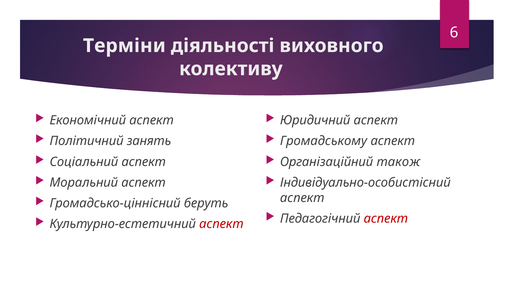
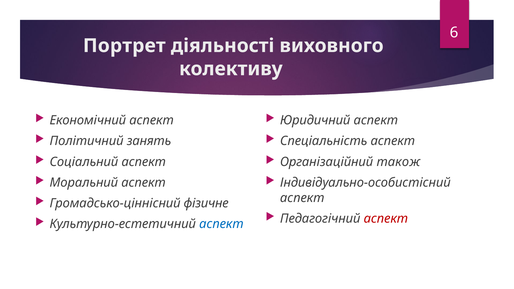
Терміни: Терміни -> Портрет
Громадському: Громадському -> Спеціальність
беруть: беруть -> фізичне
аспект at (221, 224) colour: red -> blue
